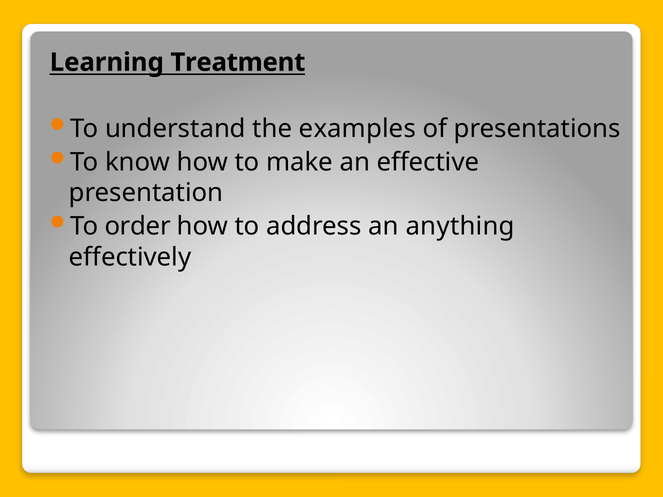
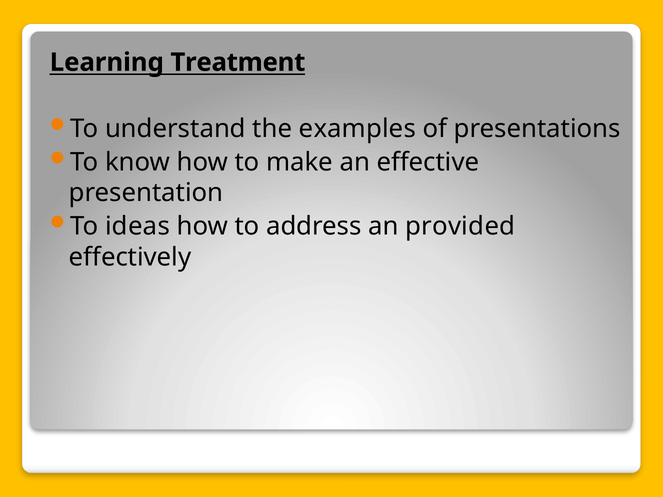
order: order -> ideas
anything: anything -> provided
